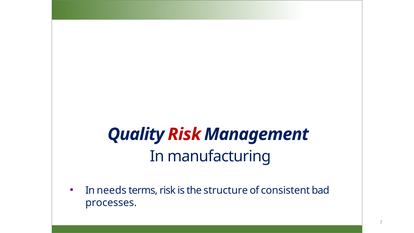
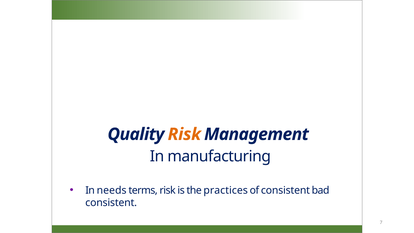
Risk at (184, 134) colour: red -> orange
structure: structure -> practices
processes at (111, 203): processes -> consistent
